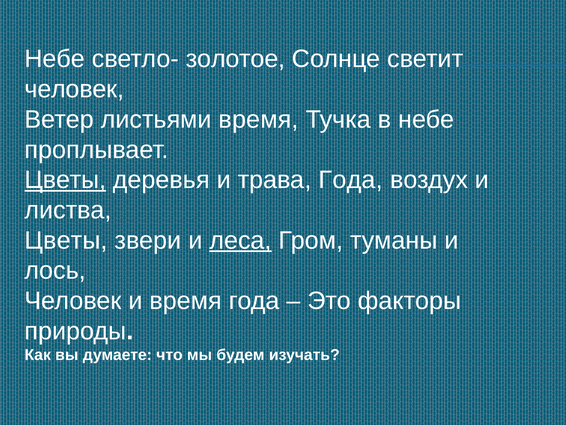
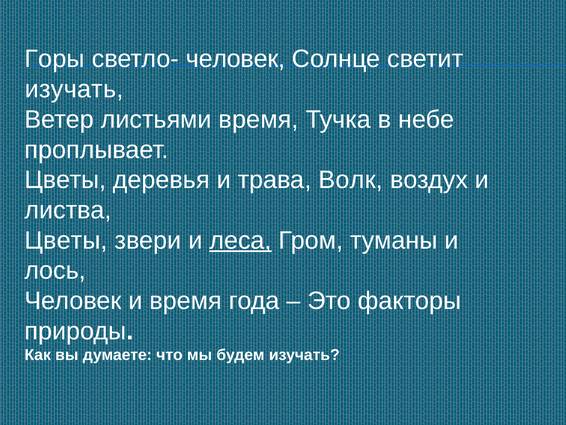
Небе at (55, 59): Небе -> Горы
светло- золотое: золотое -> человек
человек at (74, 89): человек -> изучать
Цветы at (65, 180) underline: present -> none
трава Года: Года -> Волк
